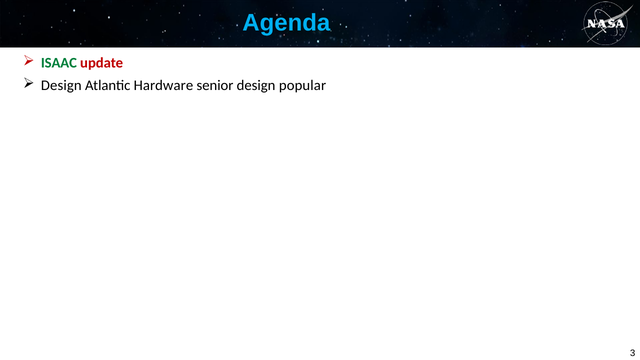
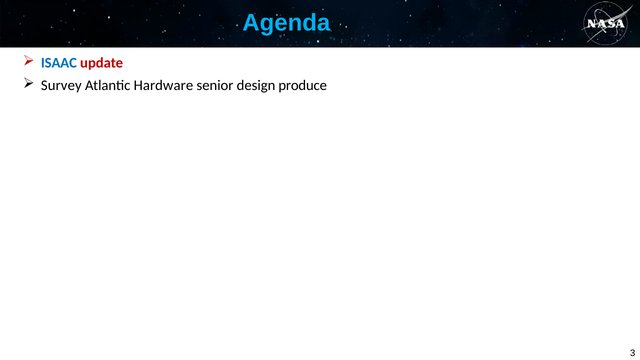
ISAAC colour: green -> blue
Design at (61, 85): Design -> Survey
popular: popular -> produce
